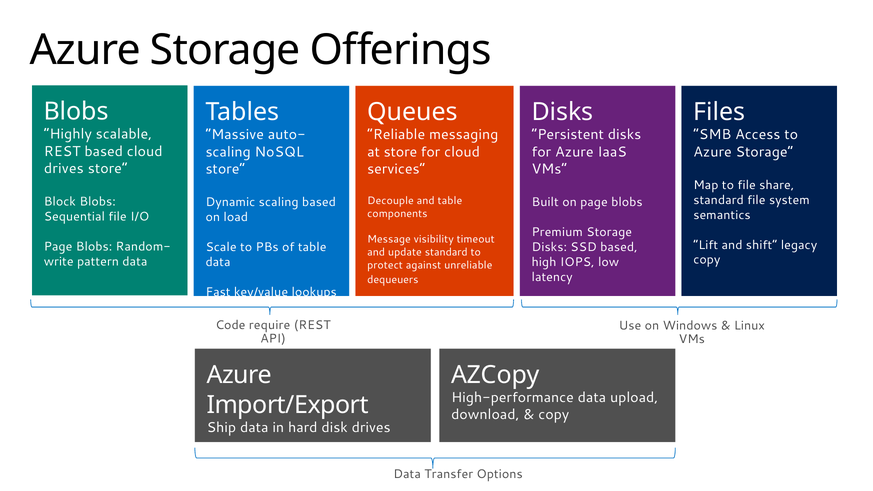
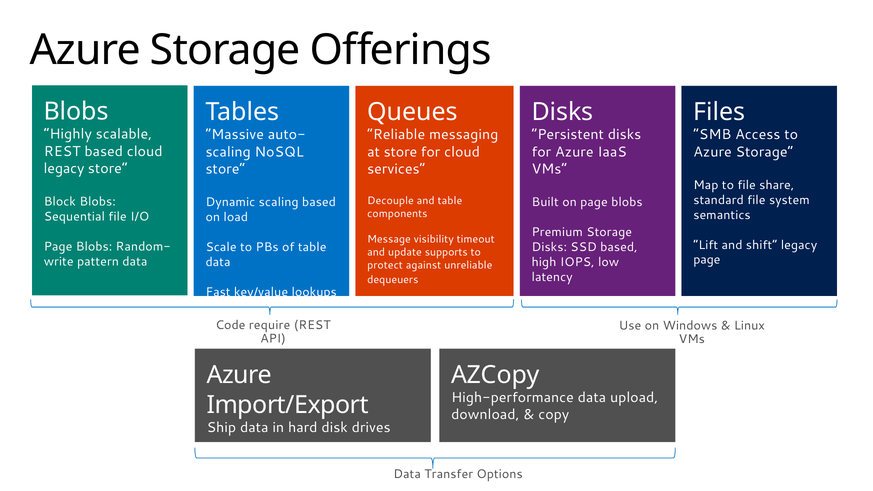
drives at (64, 168): drives -> legacy
update standard: standard -> supports
copy at (707, 260): copy -> page
